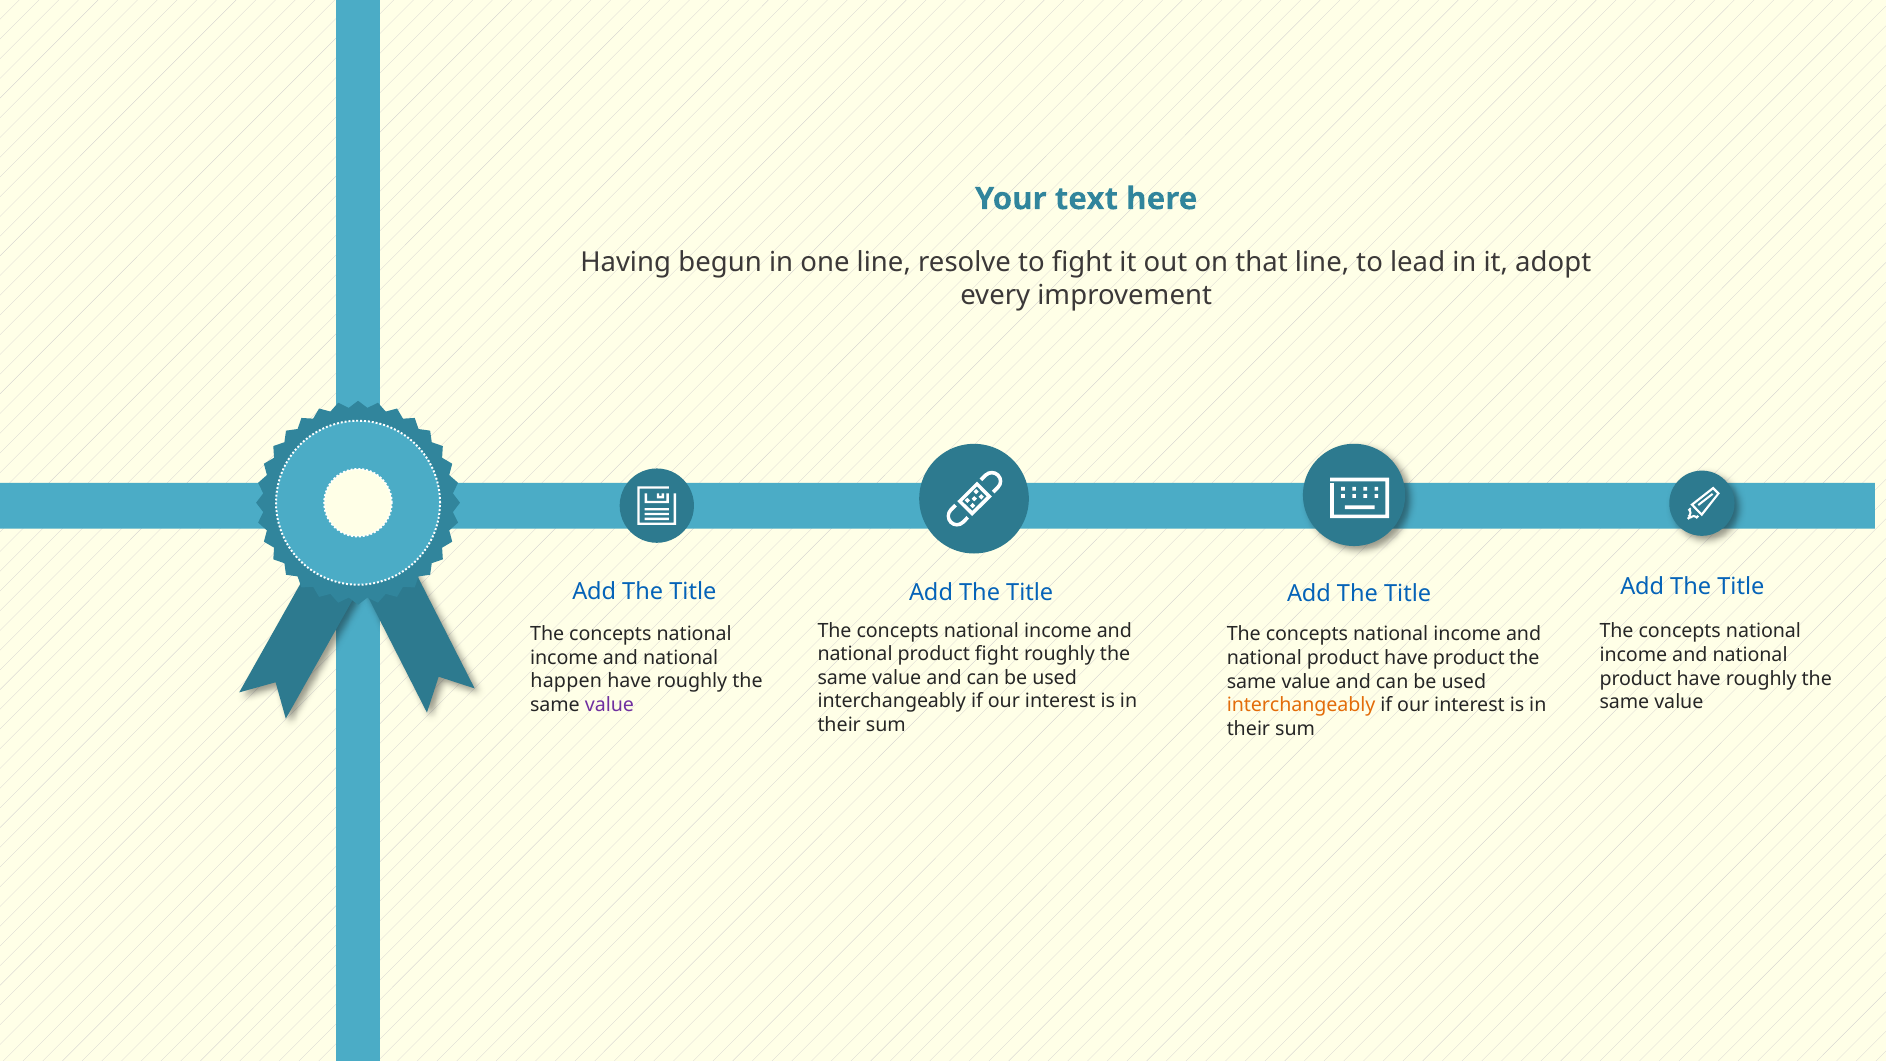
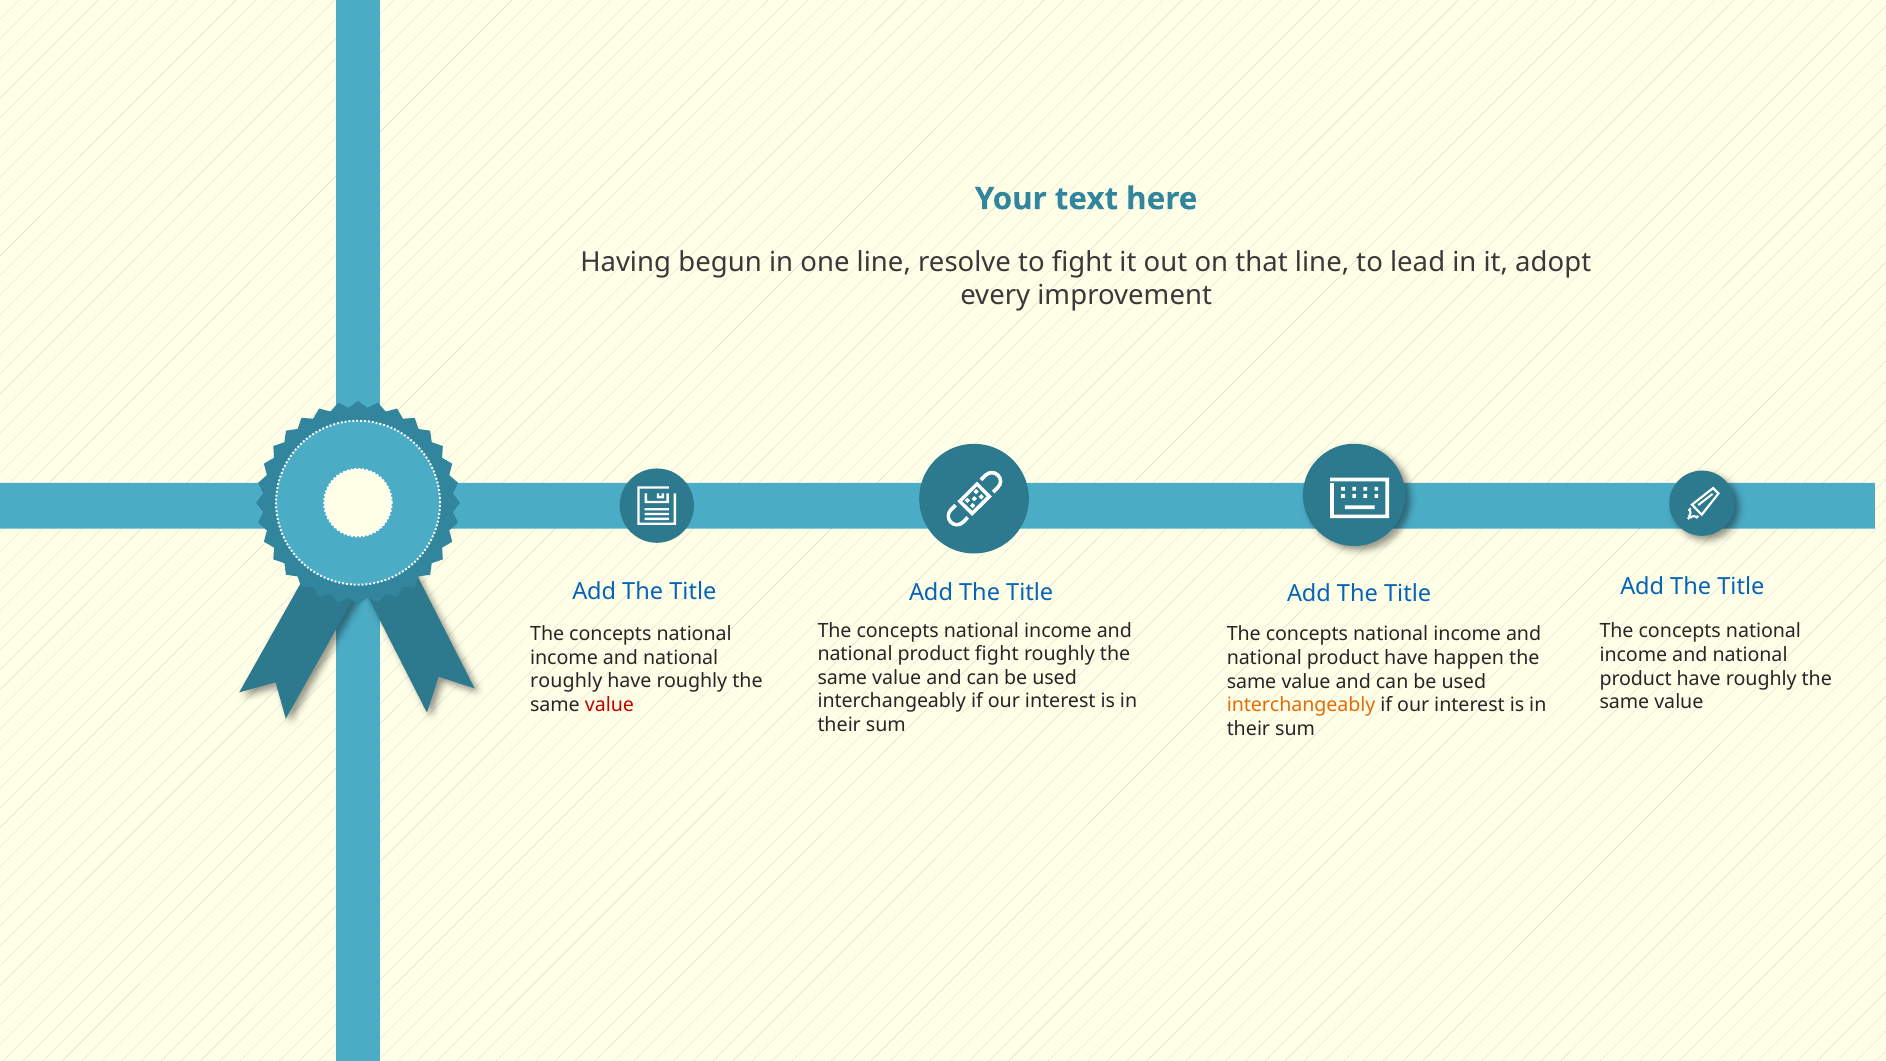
have product: product -> happen
happen at (566, 681): happen -> roughly
value at (609, 705) colour: purple -> red
